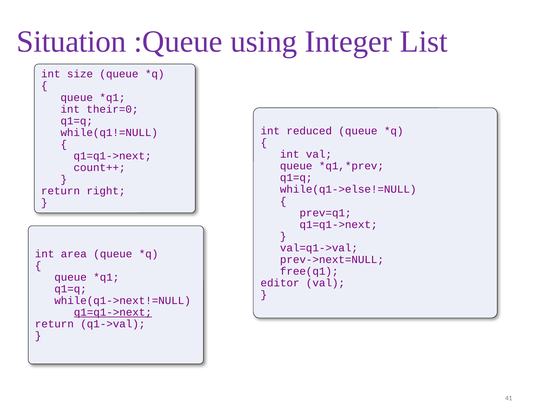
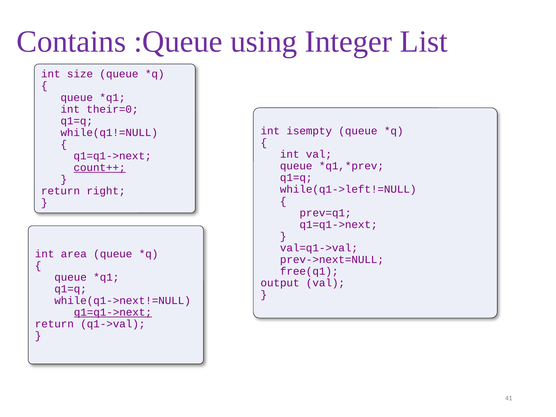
Situation: Situation -> Contains
reduced: reduced -> isempty
count++ underline: none -> present
while(q1->else!=NULL: while(q1->else!=NULL -> while(q1->left!=NULL
editor: editor -> output
